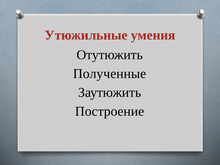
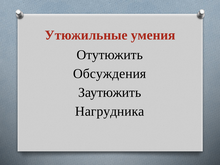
Полученные: Полученные -> Обсуждения
Построение: Построение -> Нагрудника
